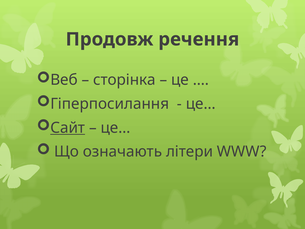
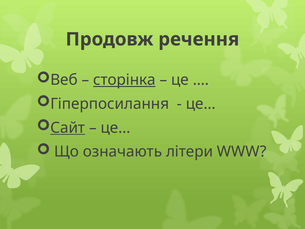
сторінка underline: none -> present
